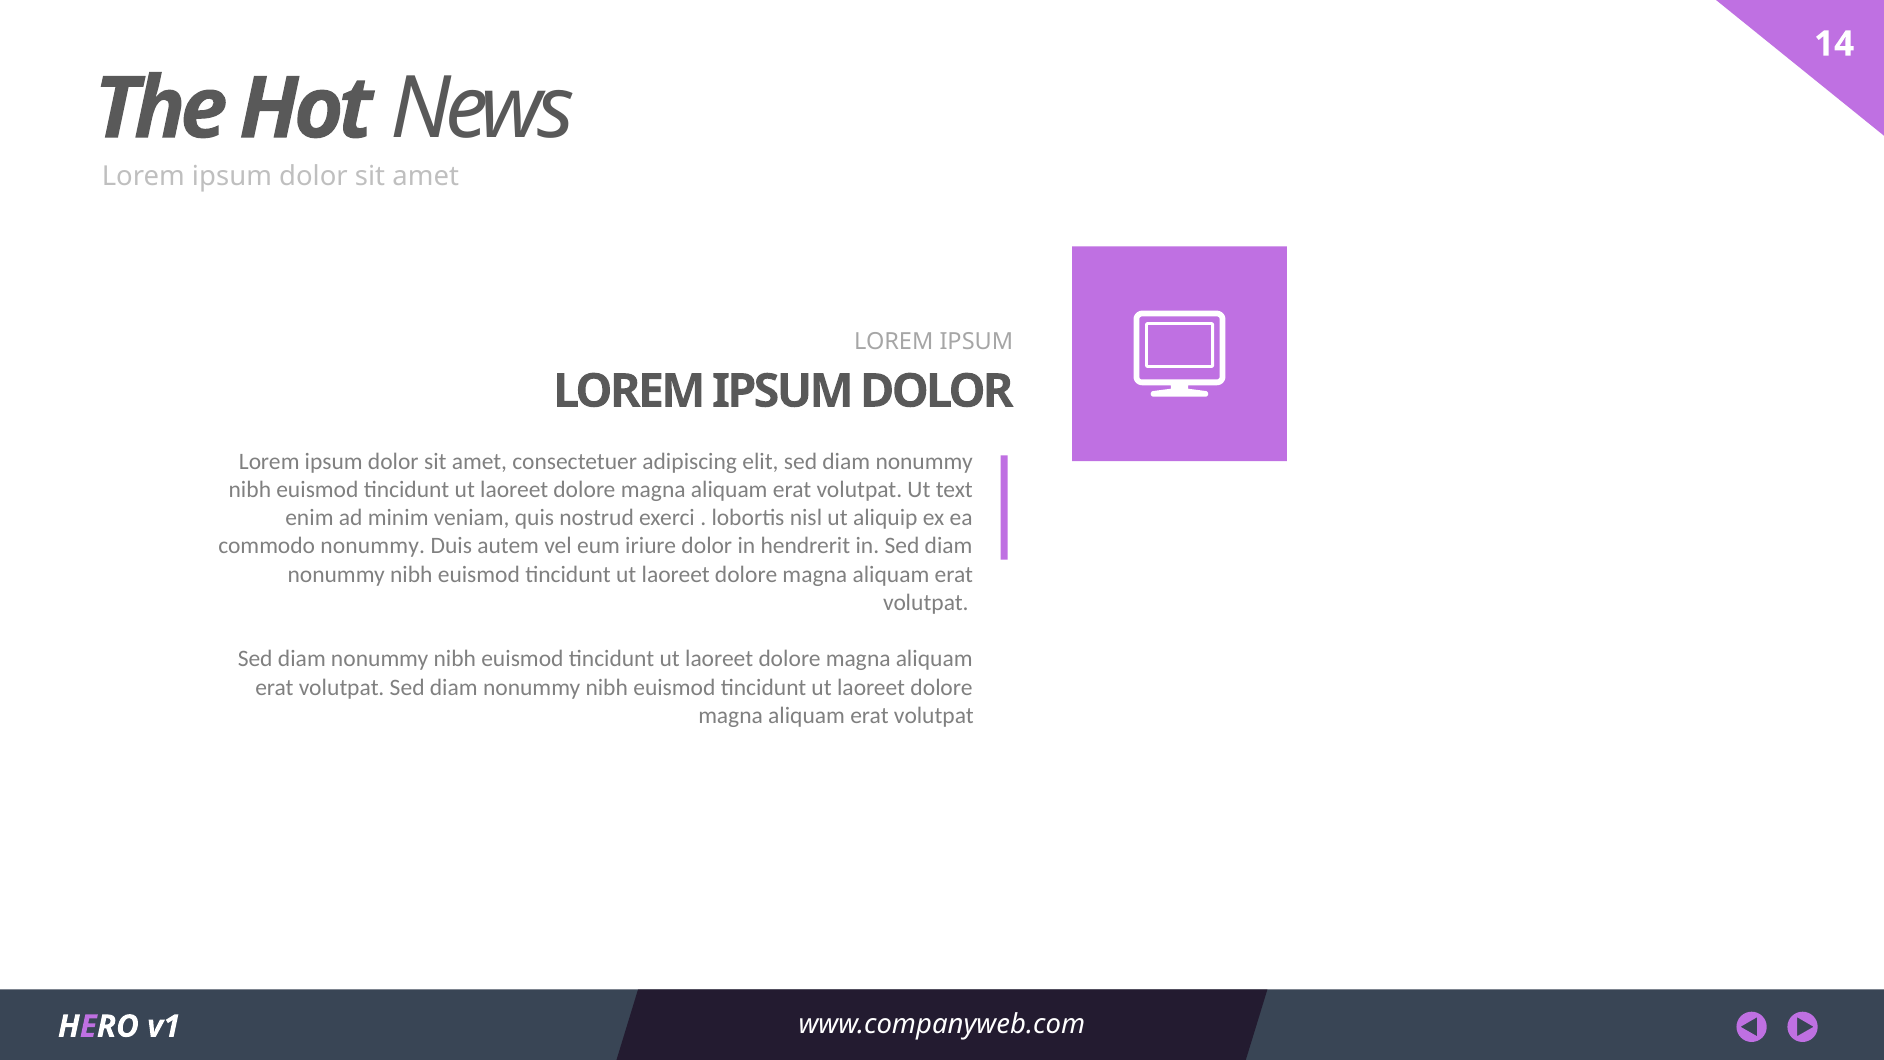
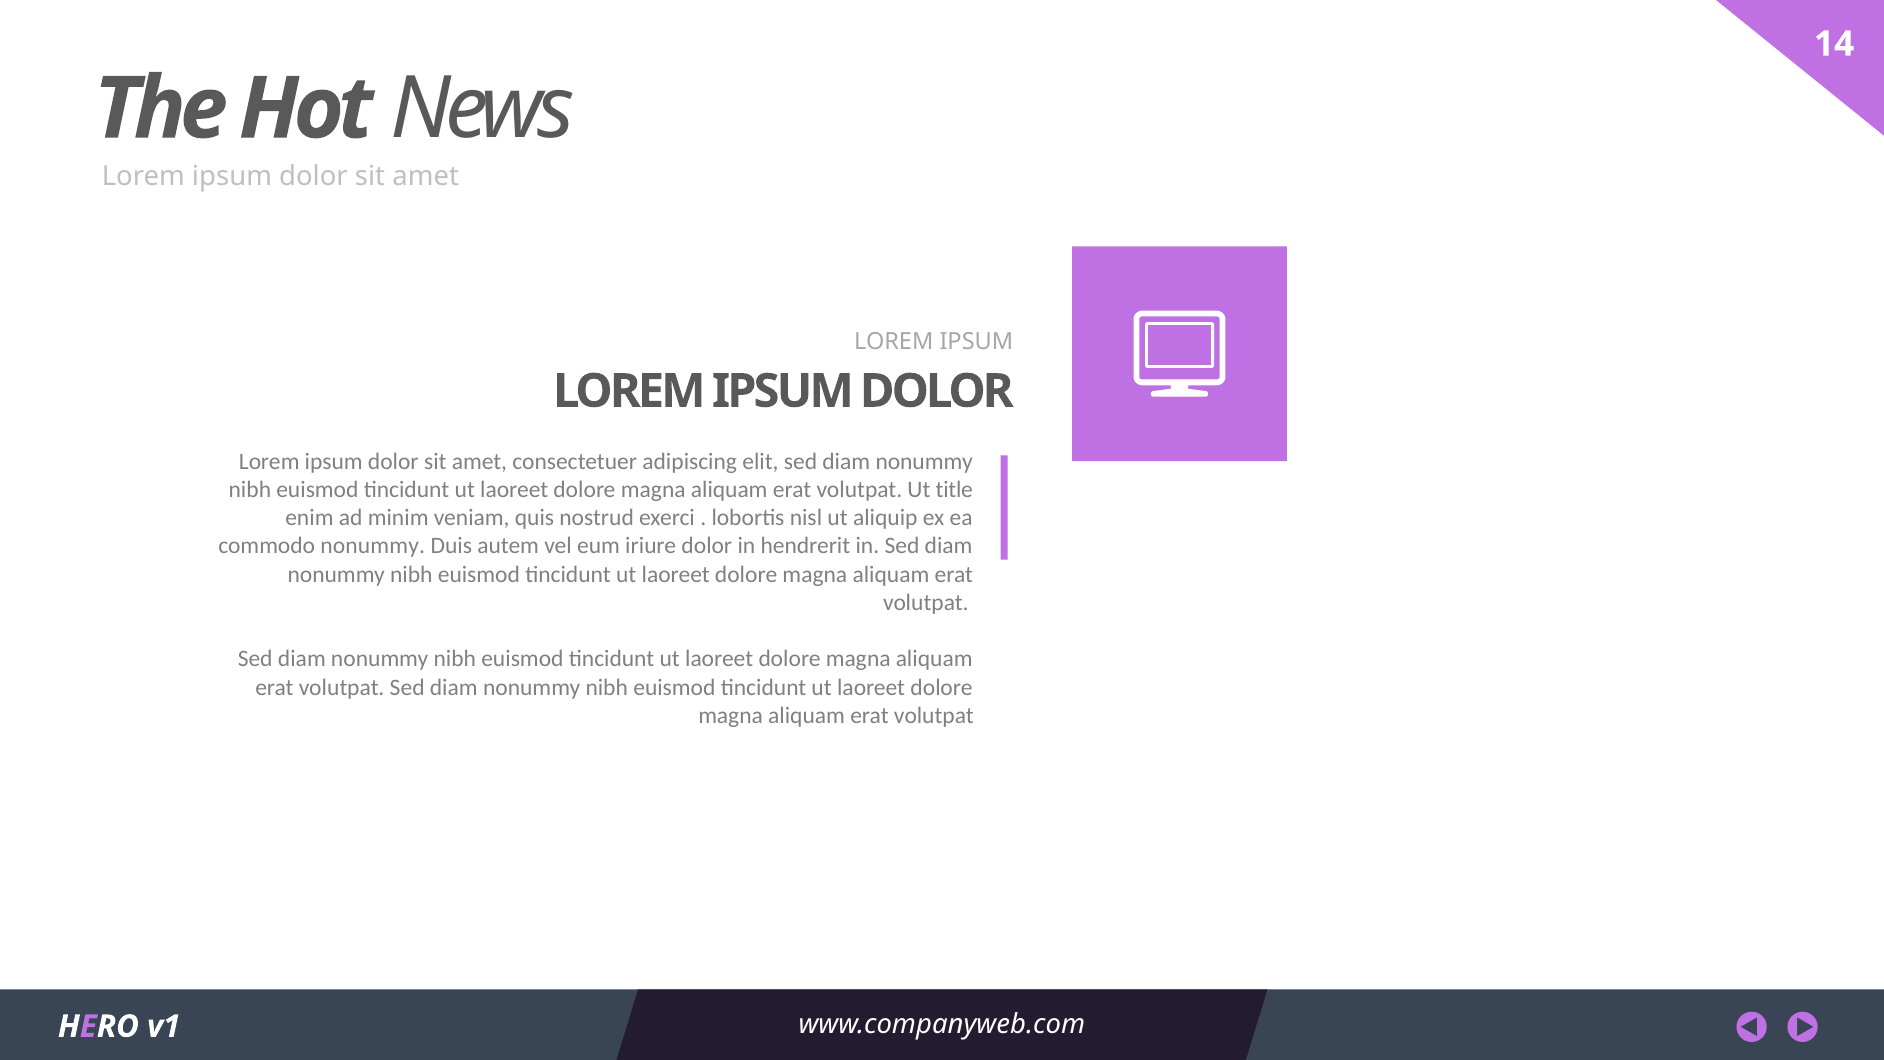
text: text -> title
